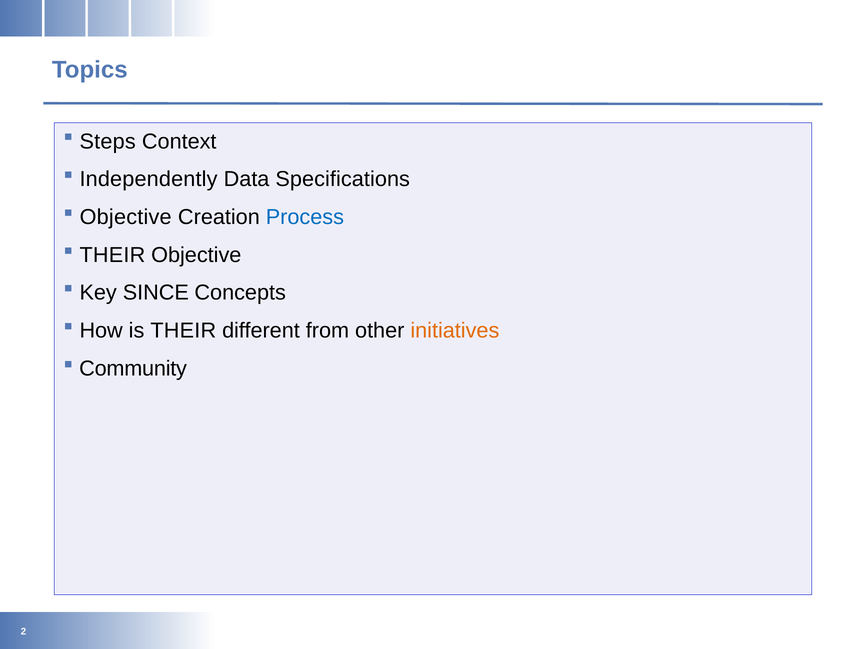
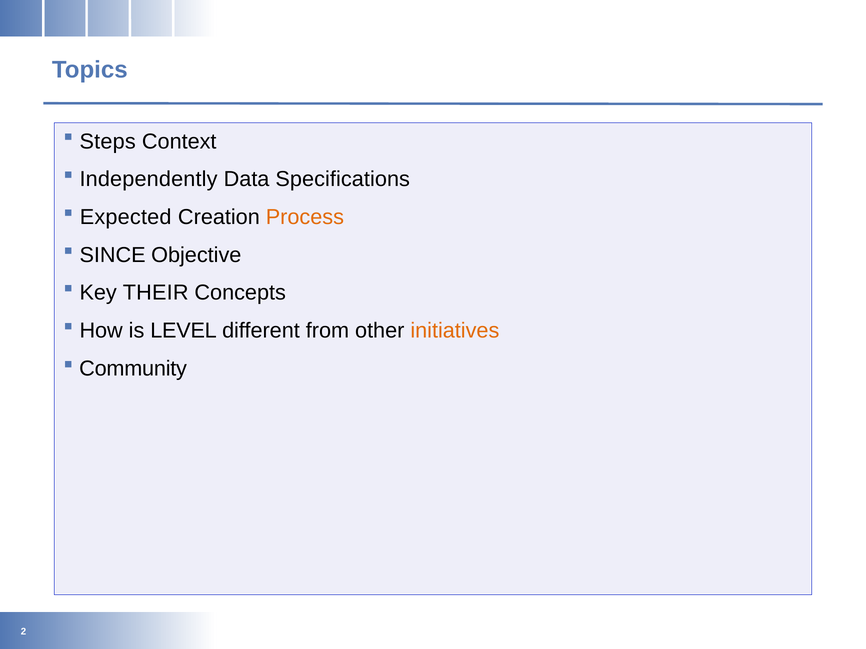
Objective at (126, 217): Objective -> Expected
Process colour: blue -> orange
THEIR at (112, 255): THEIR -> SINCE
SINCE: SINCE -> THEIR
is THEIR: THEIR -> LEVEL
